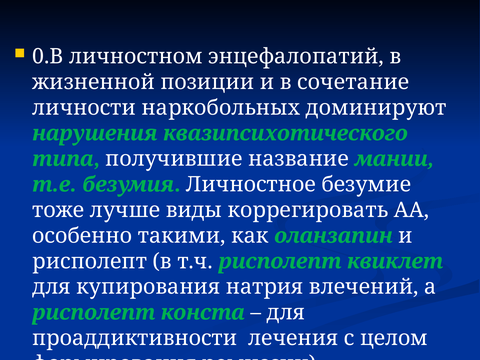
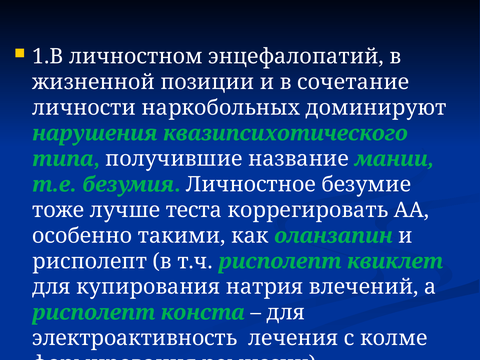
0.В: 0.В -> 1.В
виды: виды -> теста
проаддиктивности: проаддиктивности -> электроактивность
целом: целом -> колме
